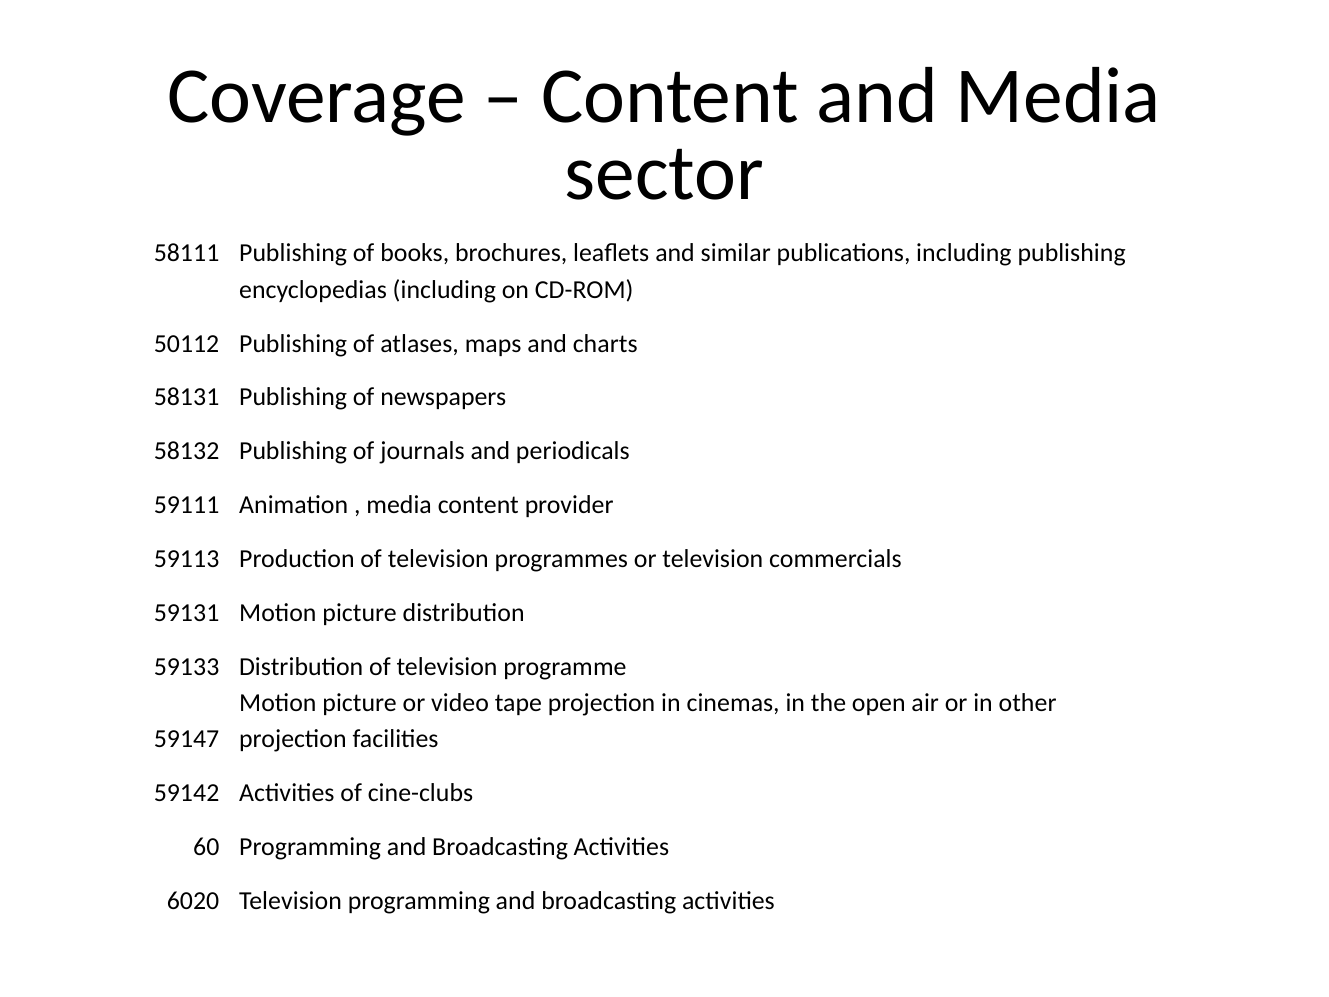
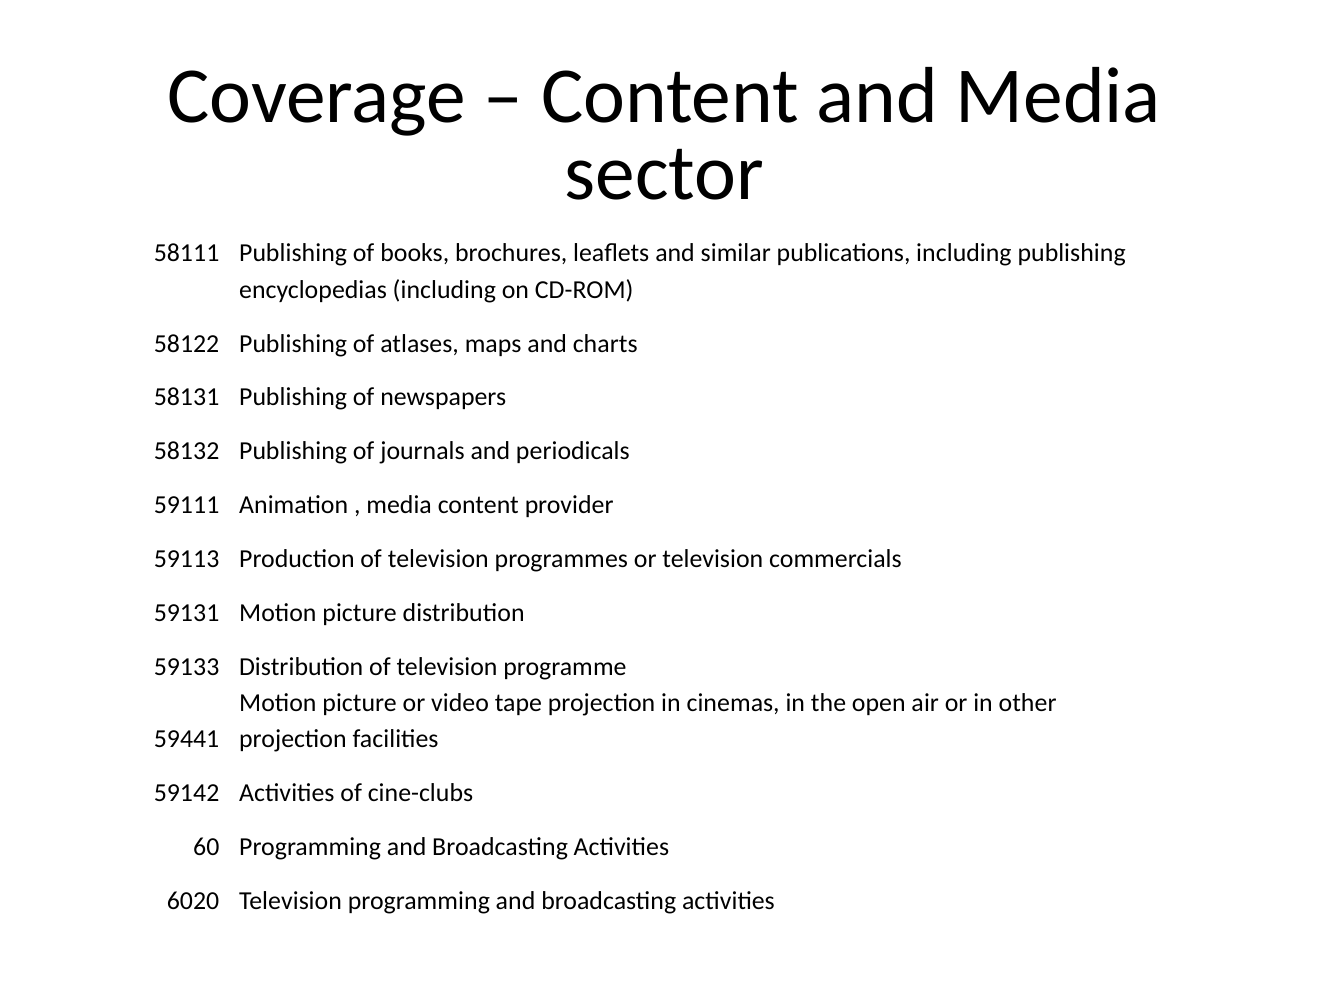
50112: 50112 -> 58122
59147: 59147 -> 59441
